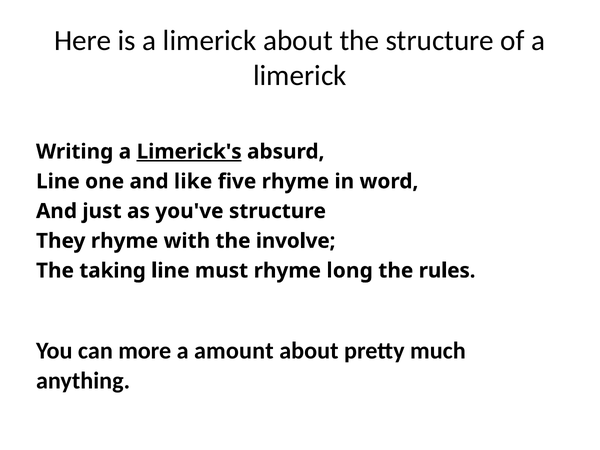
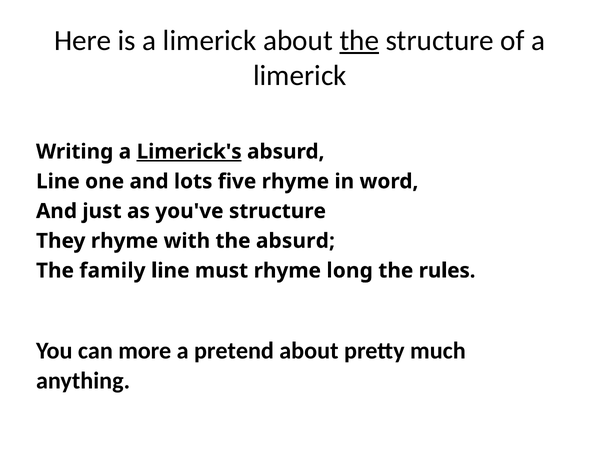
the at (359, 41) underline: none -> present
like: like -> lots
the involve: involve -> absurd
taking: taking -> family
amount: amount -> pretend
